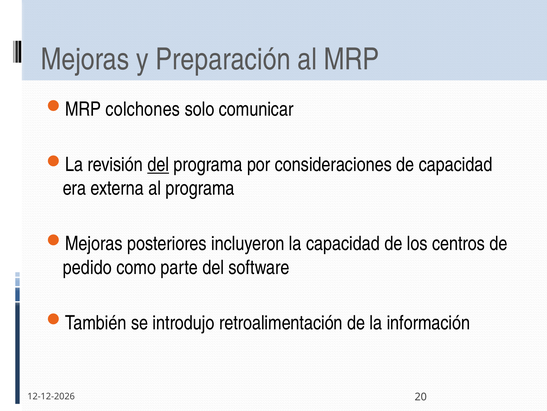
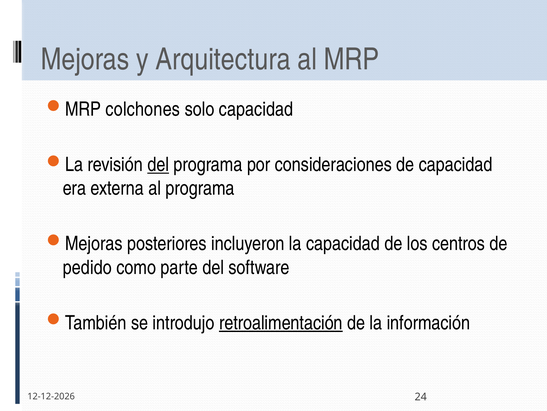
Preparación: Preparación -> Arquitectura
solo comunicar: comunicar -> capacidad
retroalimentación underline: none -> present
20: 20 -> 24
